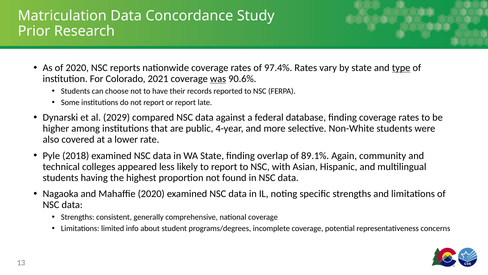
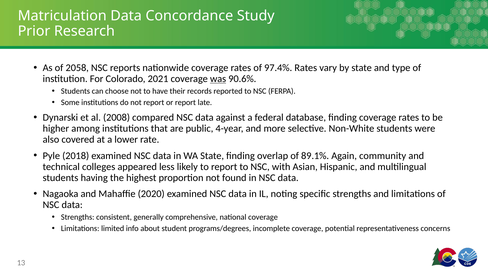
of 2020: 2020 -> 2058
type underline: present -> none
2029: 2029 -> 2008
